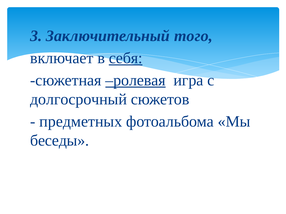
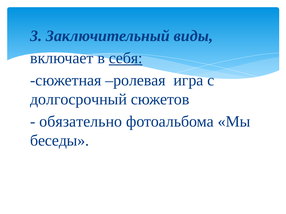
того: того -> виды
ролевая underline: present -> none
предметных: предметных -> обязательно
